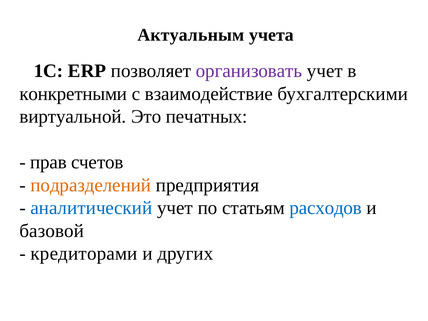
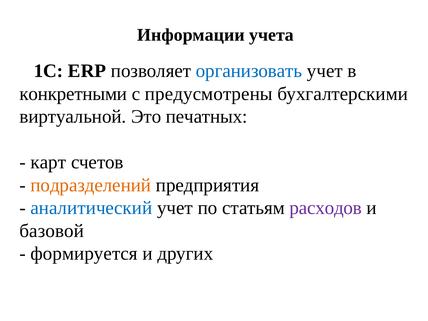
Актуальным: Актуальным -> Информации
организовать colour: purple -> blue
взаимодействие: взаимодействие -> предусмотрены
прав: прав -> карт
расходов colour: blue -> purple
кредиторами: кредиторами -> формируется
